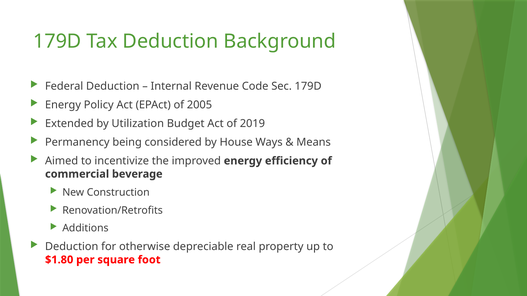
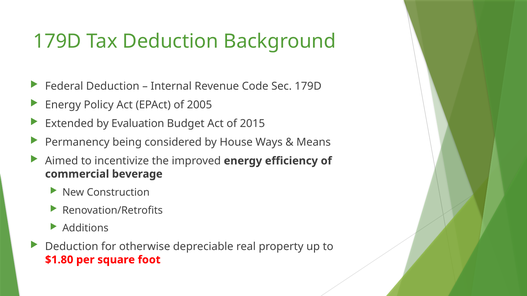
Utilization: Utilization -> Evaluation
2019: 2019 -> 2015
